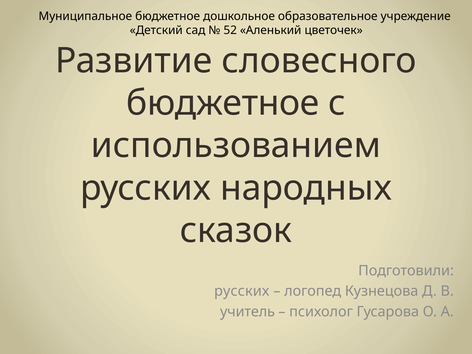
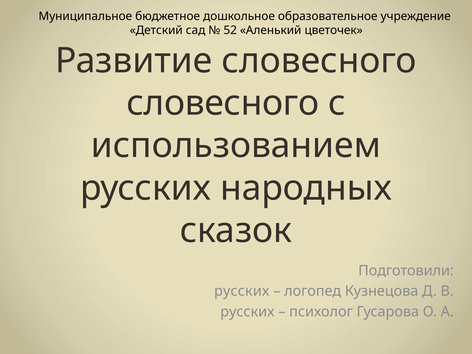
бюджетное at (223, 103): бюджетное -> словесного
учитель at (247, 312): учитель -> русских
